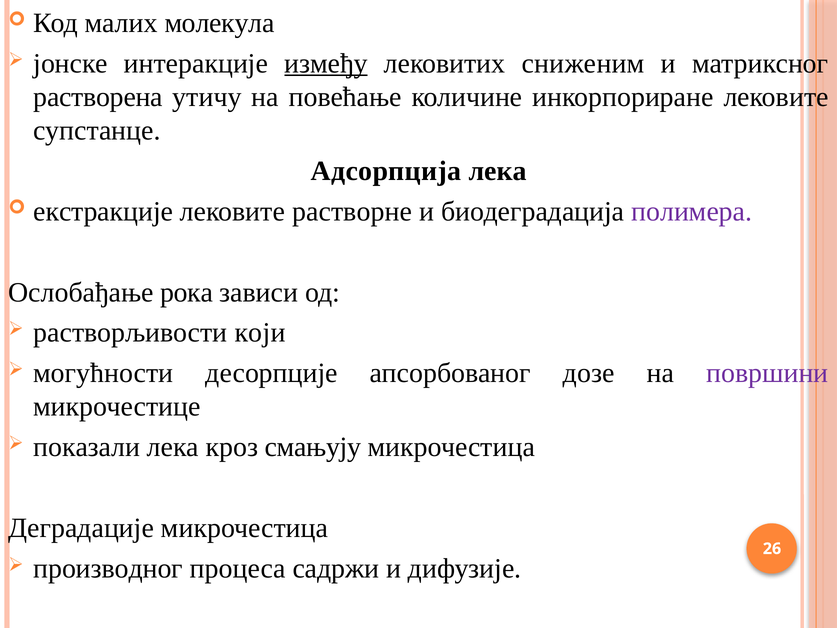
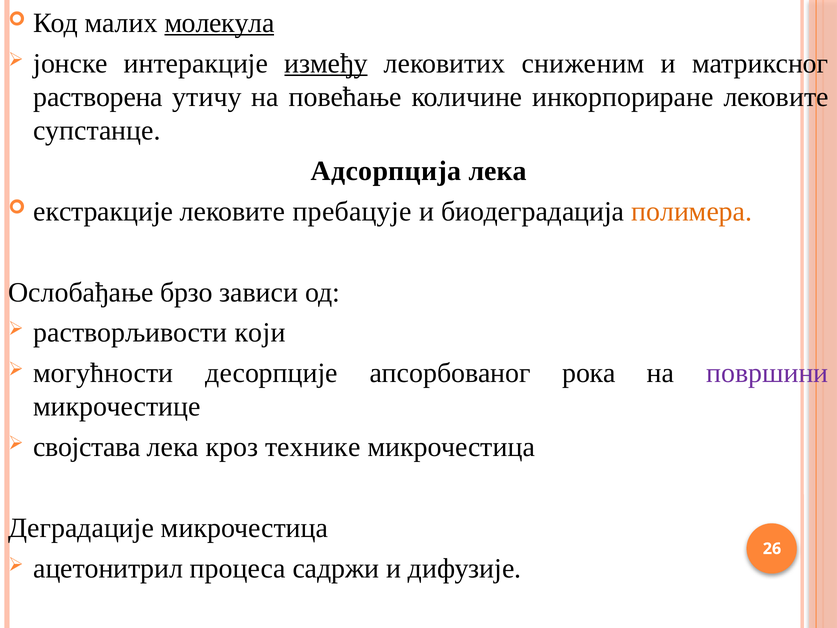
молекула underline: none -> present
растворне: растворне -> пребацује
полимера colour: purple -> orange
рока: рока -> брзо
дозе: дозе -> рока
показали: показали -> својстава
смањују: смањују -> технике
производног: производног -> ацетонитрил
